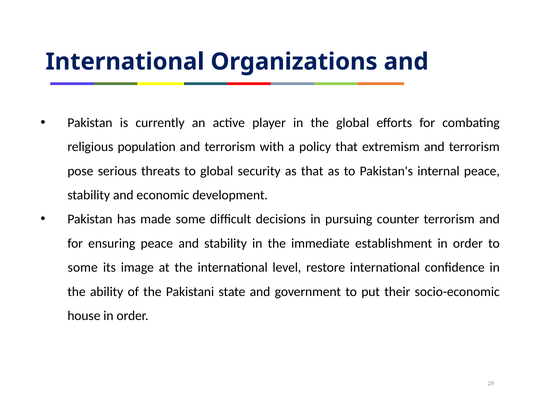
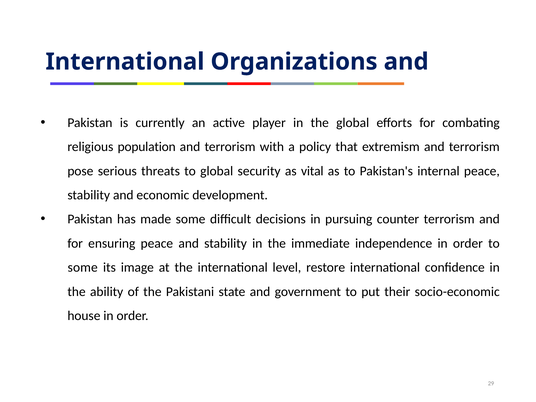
as that: that -> vital
establishment: establishment -> independence
